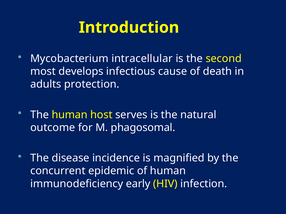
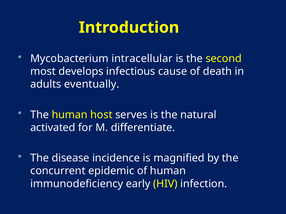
protection: protection -> eventually
outcome: outcome -> activated
phagosomal: phagosomal -> differentiate
